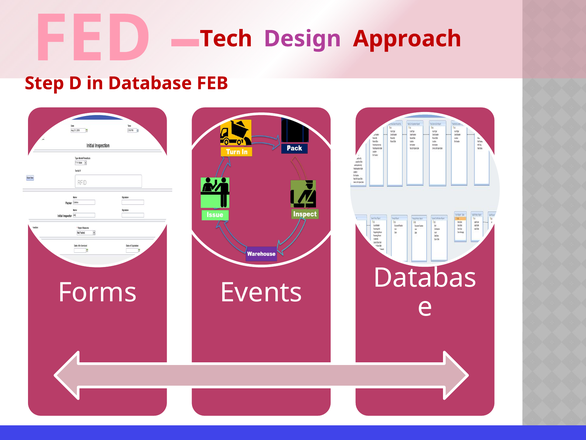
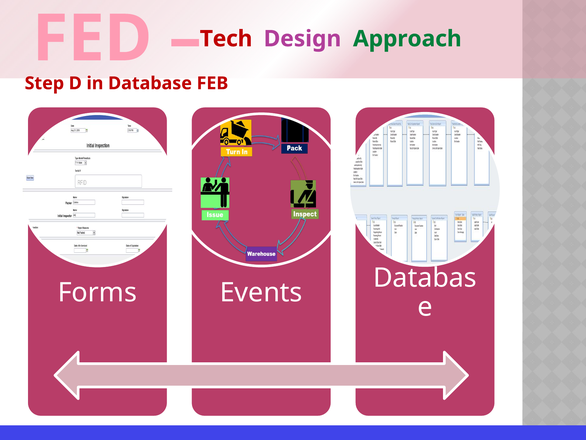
Approach colour: red -> green
